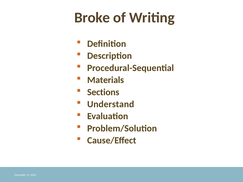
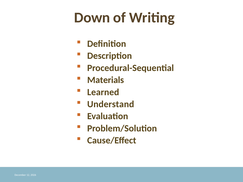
Broke: Broke -> Down
Sections: Sections -> Learned
